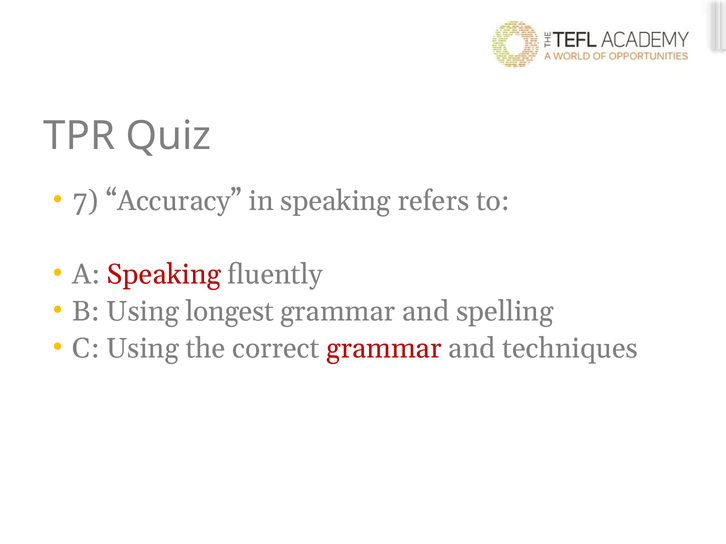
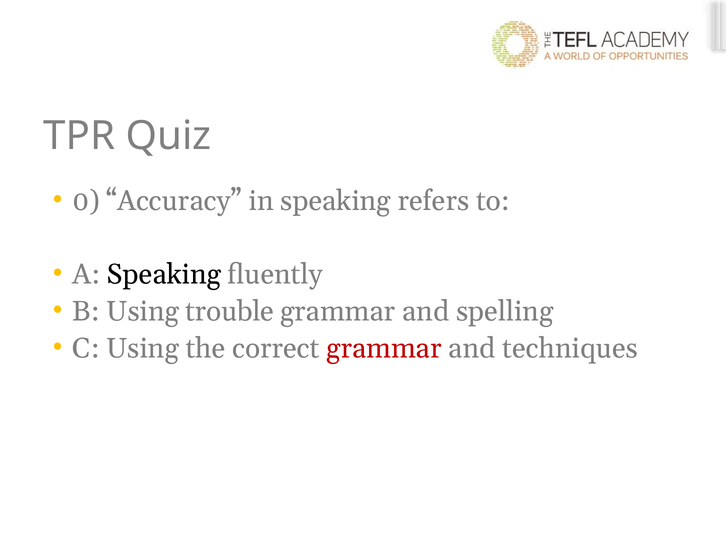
7: 7 -> 0
Speaking at (164, 275) colour: red -> black
longest: longest -> trouble
